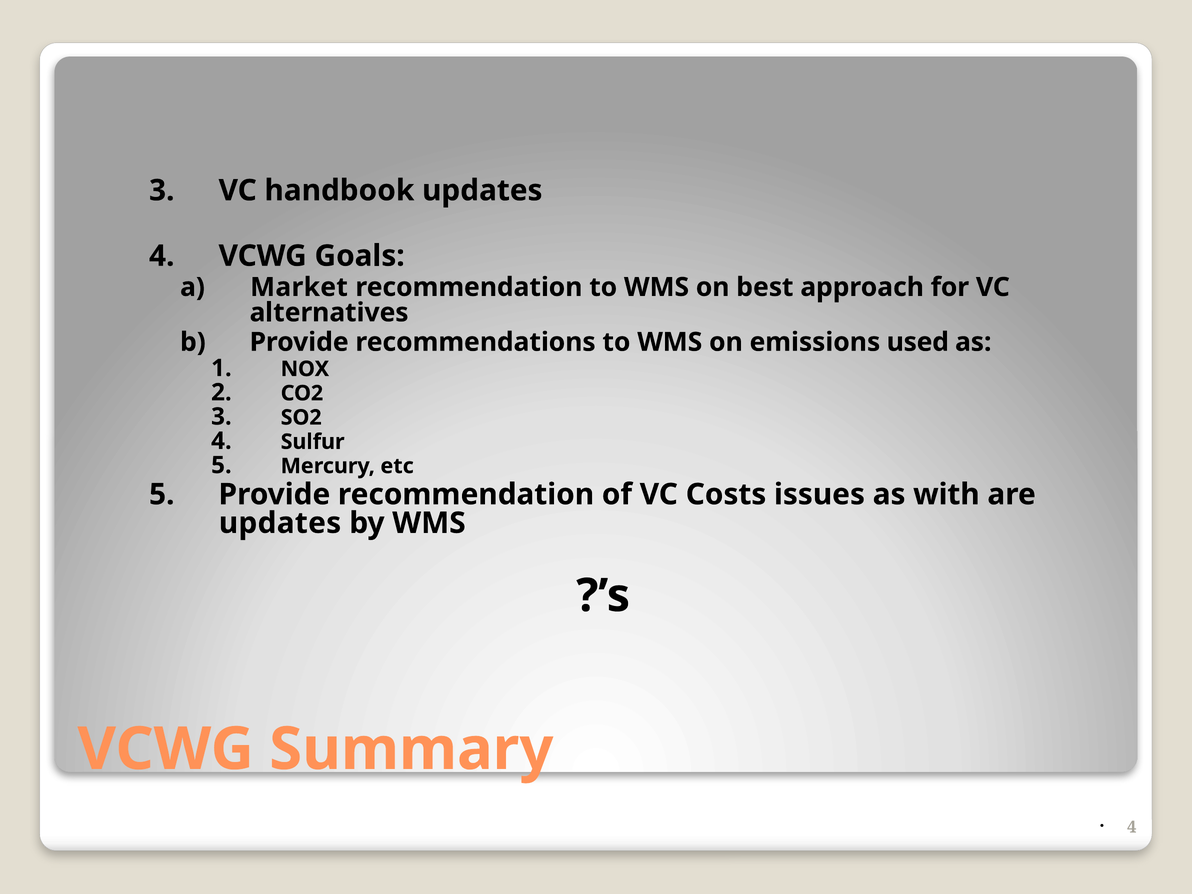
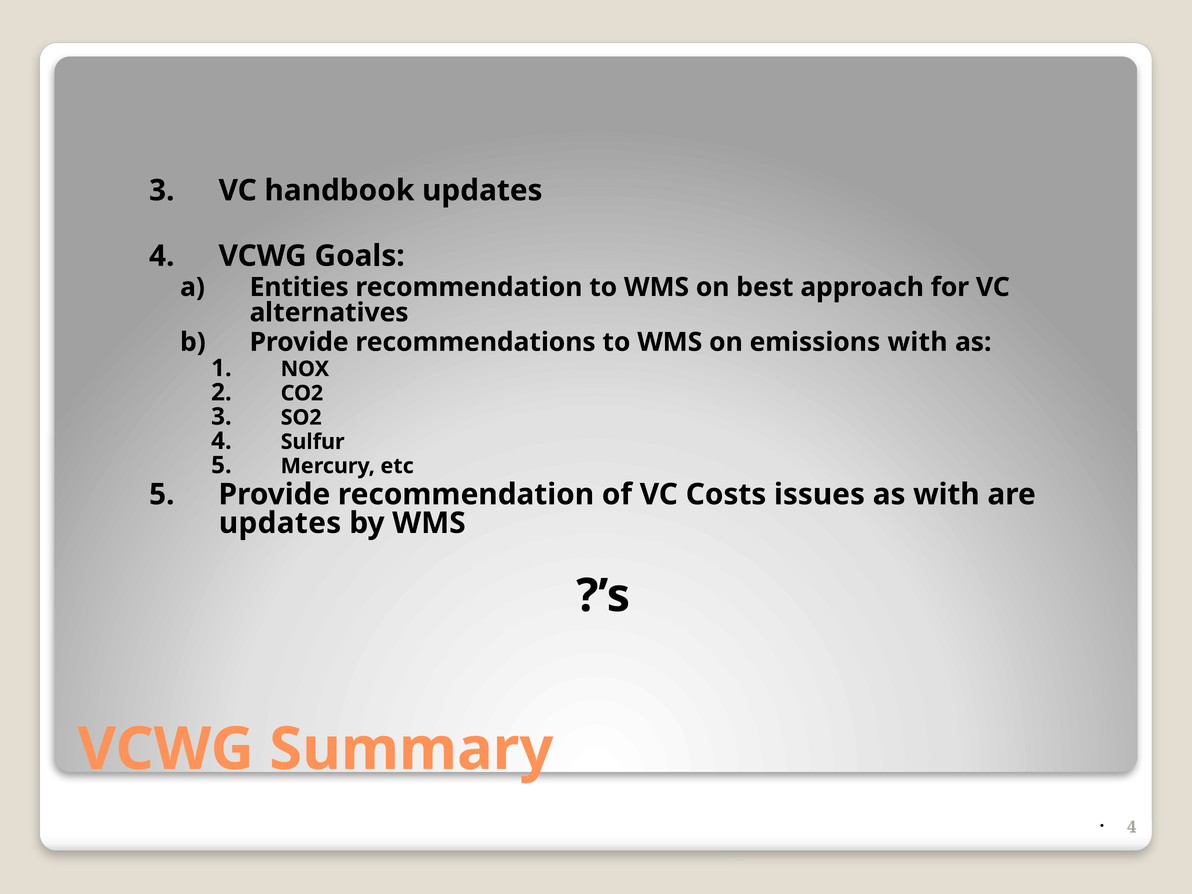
Market: Market -> Entities
emissions used: used -> with
